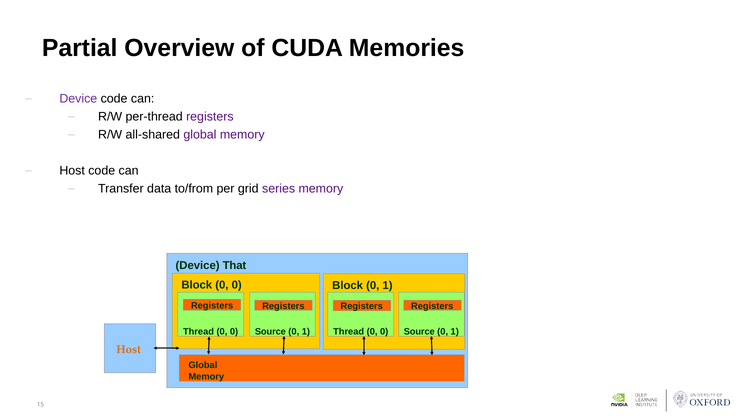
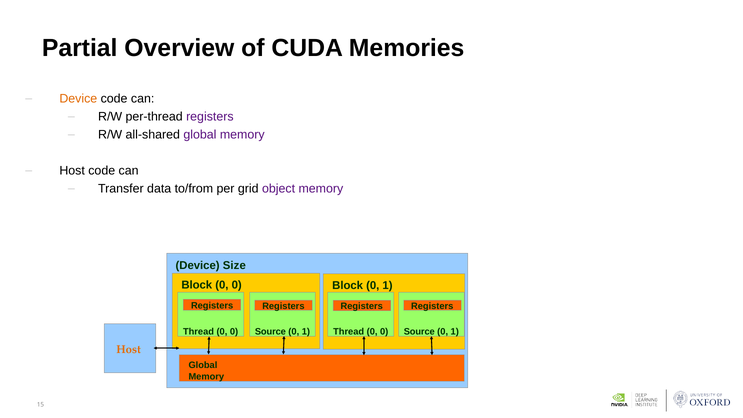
Device at (78, 99) colour: purple -> orange
series: series -> object
That: That -> Size
